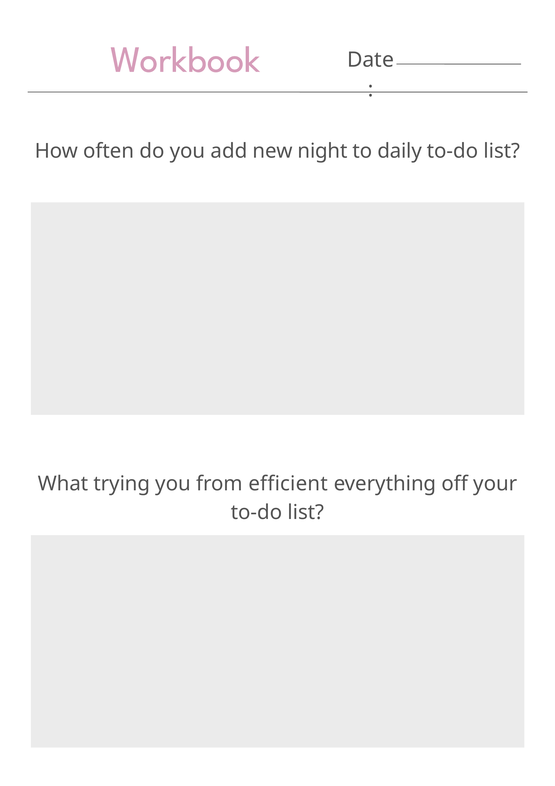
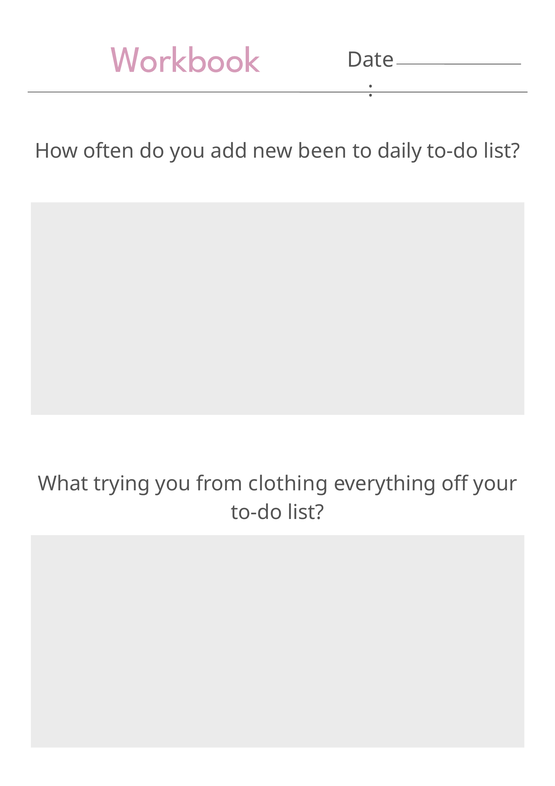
night: night -> been
efficient: efficient -> clothing
